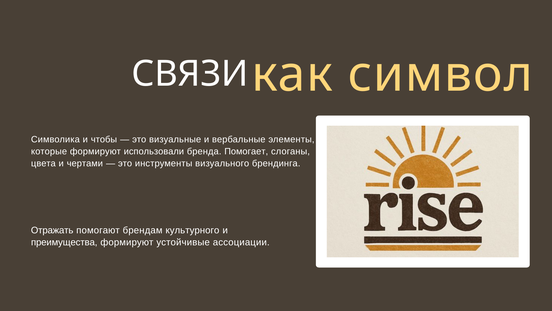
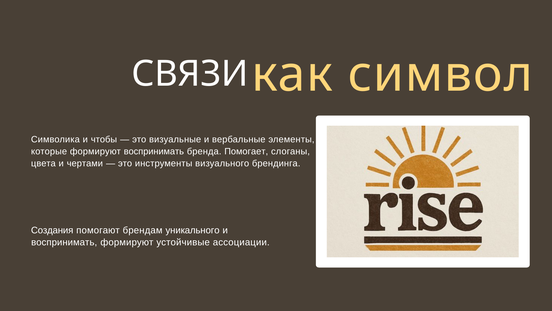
формируют использовали: использовали -> воспринимать
Отражать: Отражать -> Создания
культурного: культурного -> уникального
преимущества at (64, 242): преимущества -> воспринимать
